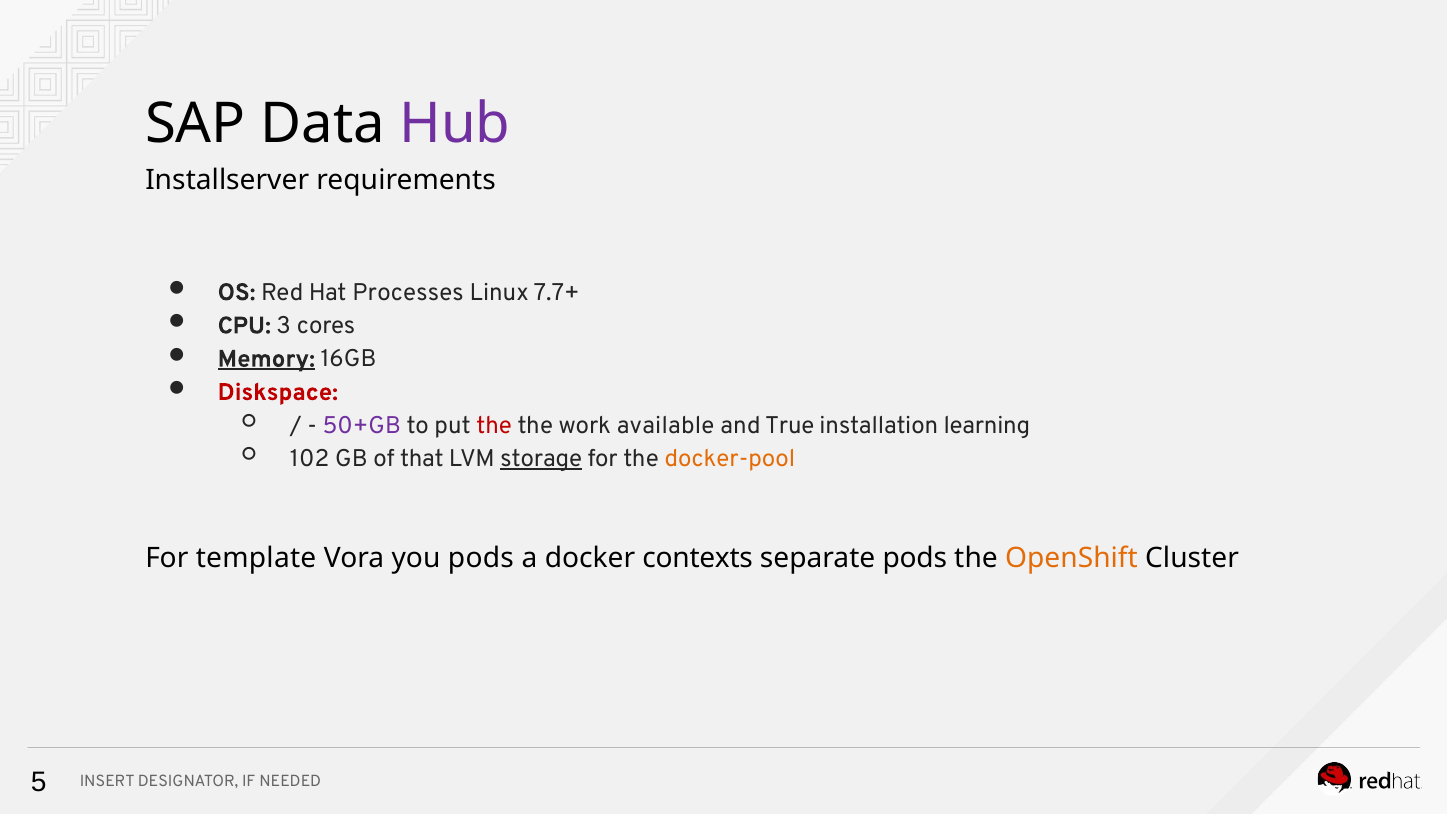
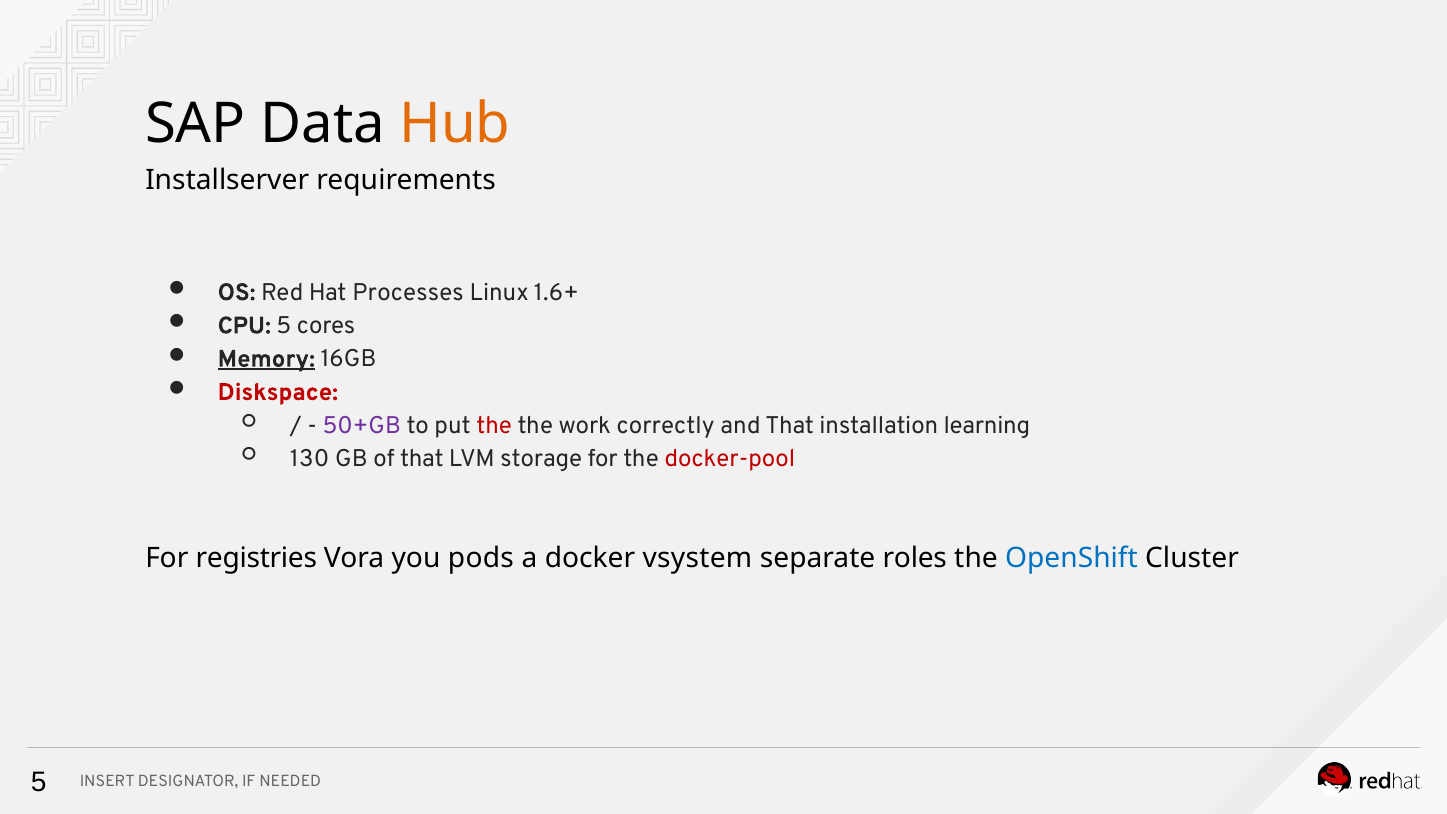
Hub colour: purple -> orange
7.7+: 7.7+ -> 1.6+
CPU 3: 3 -> 5
available: available -> correctly
and True: True -> That
102: 102 -> 130
storage underline: present -> none
docker-pool colour: orange -> red
template: template -> registries
contexts: contexts -> vsystem
separate pods: pods -> roles
OpenShift colour: orange -> blue
